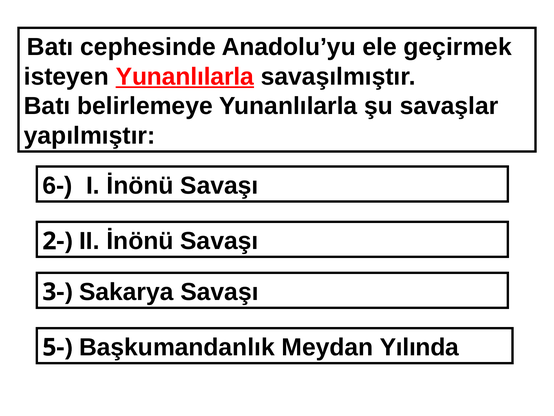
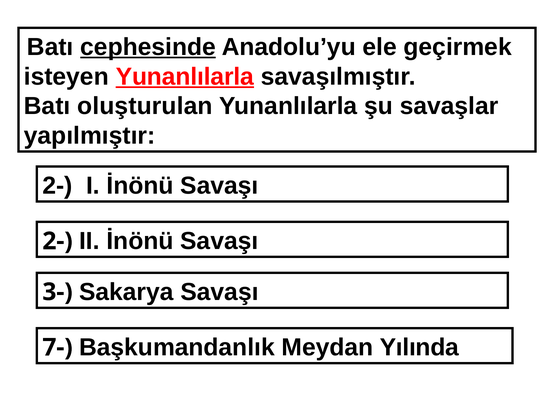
cephesinde underline: none -> present
belirlemeye: belirlemeye -> oluşturulan
6- at (57, 185): 6- -> 2-
5-: 5- -> 7-
